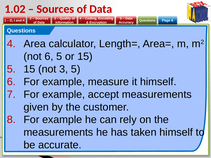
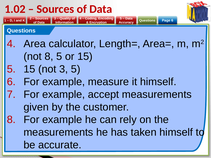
not 6: 6 -> 8
